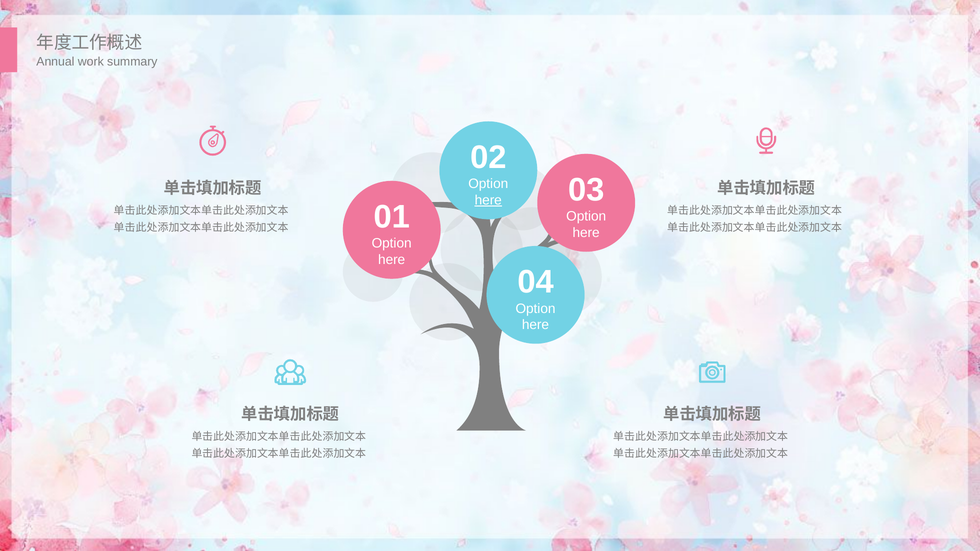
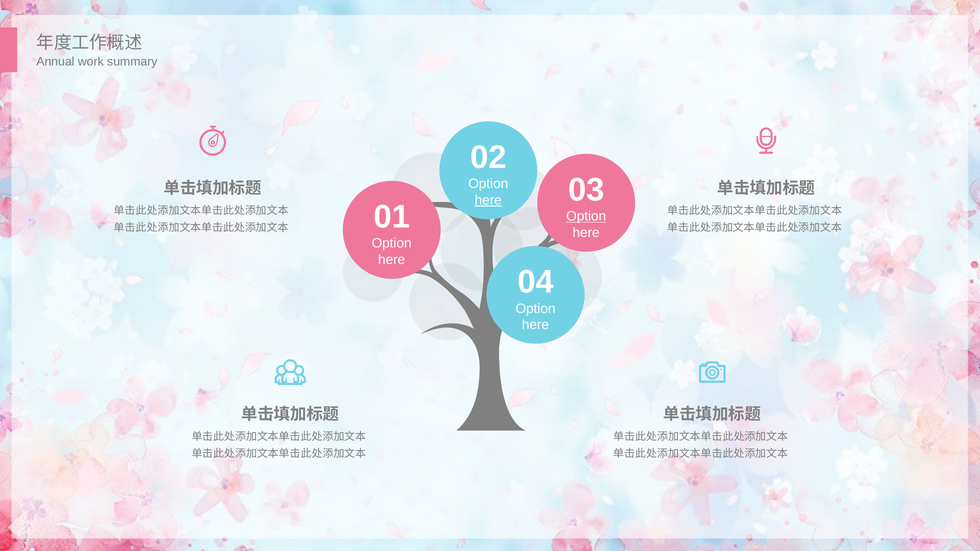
Option at (586, 217) underline: none -> present
